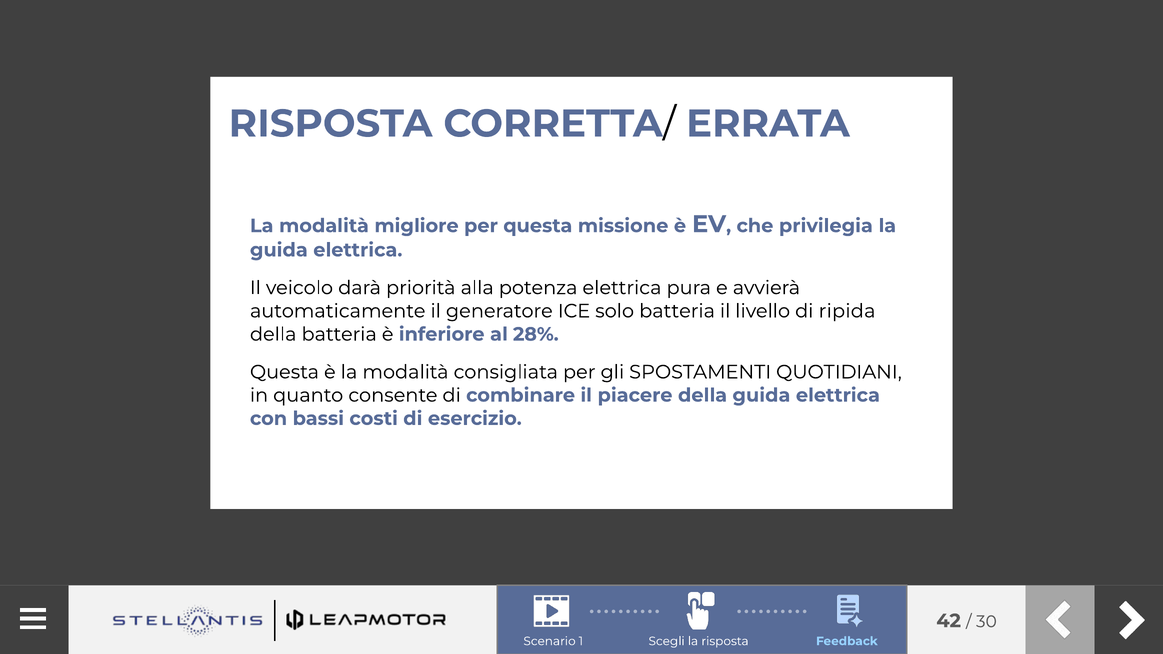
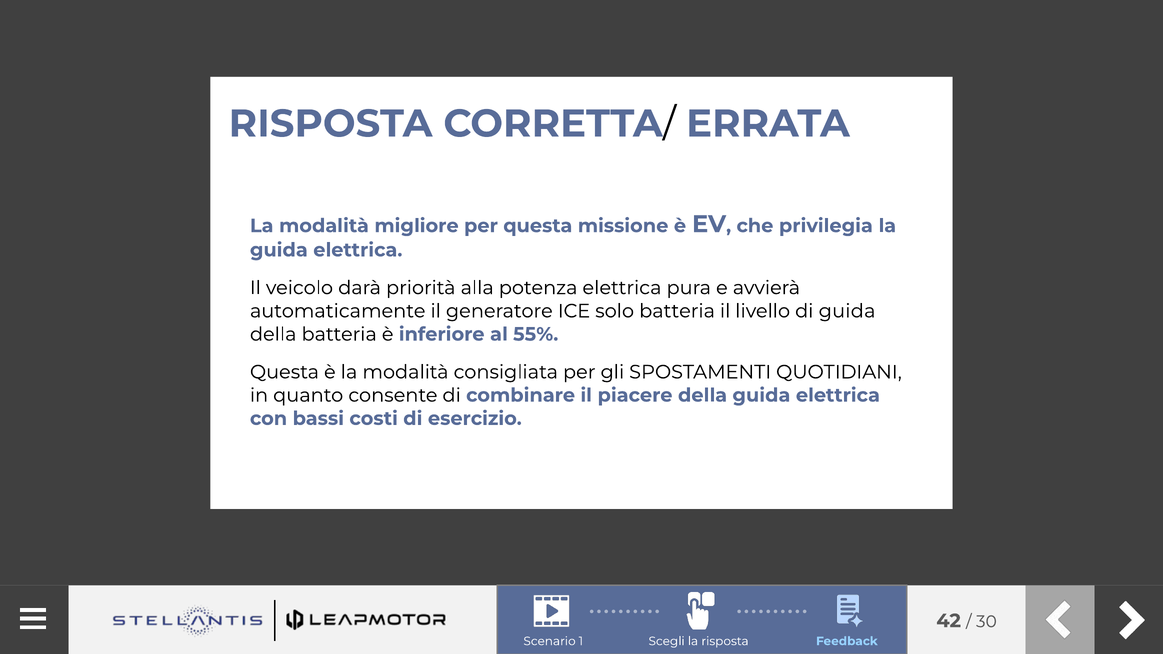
di ripida: ripida -> guida
28%: 28% -> 55%
